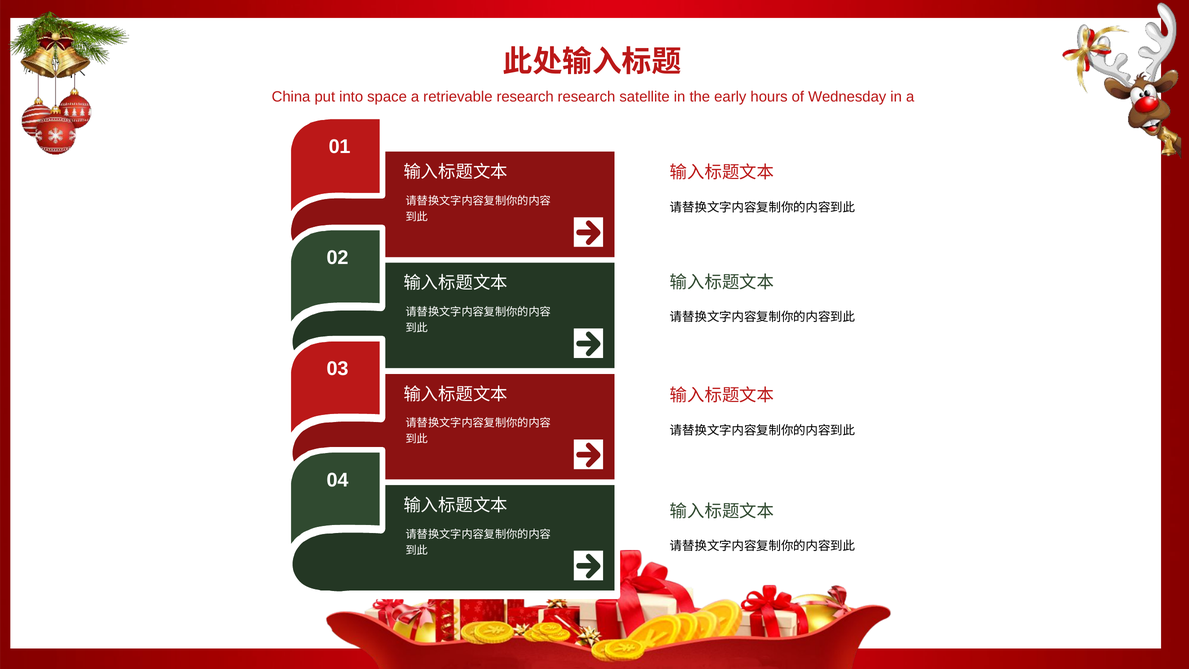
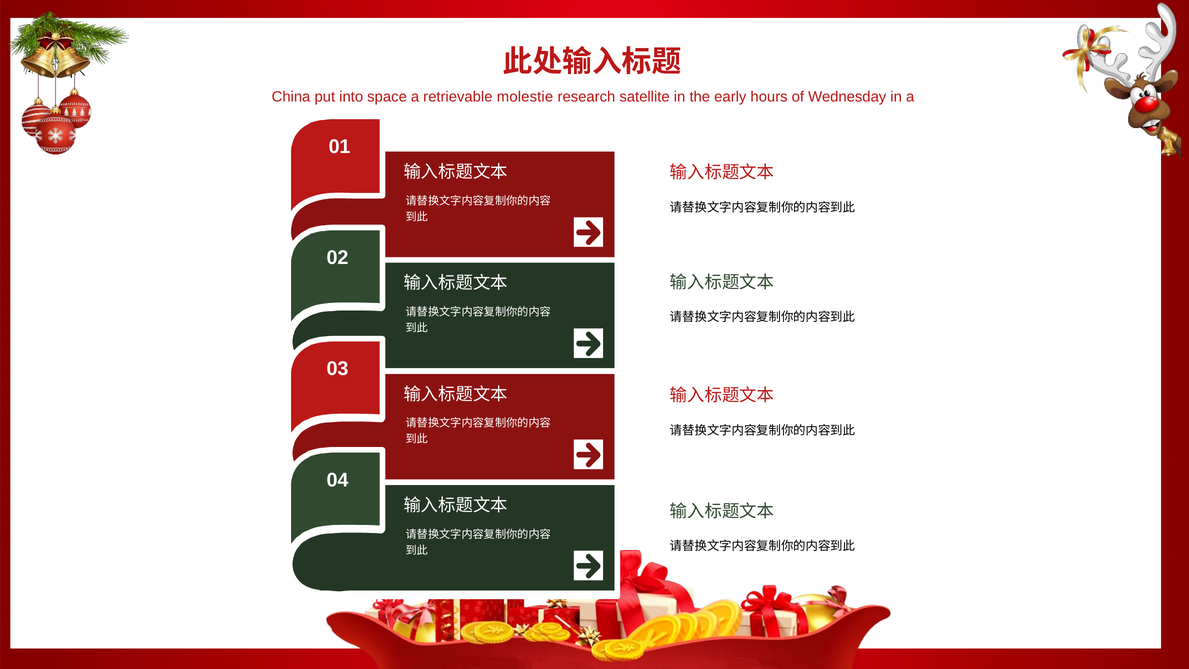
retrievable research: research -> molestie
